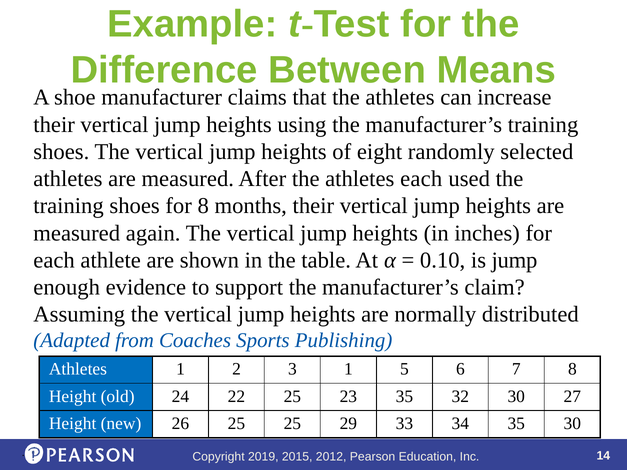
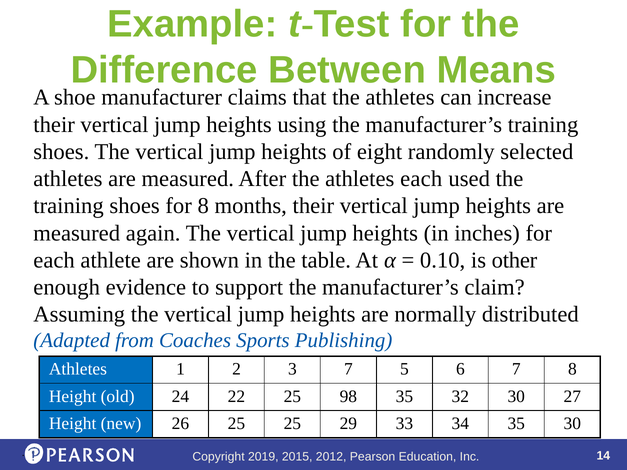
is jump: jump -> other
3 1: 1 -> 7
23: 23 -> 98
